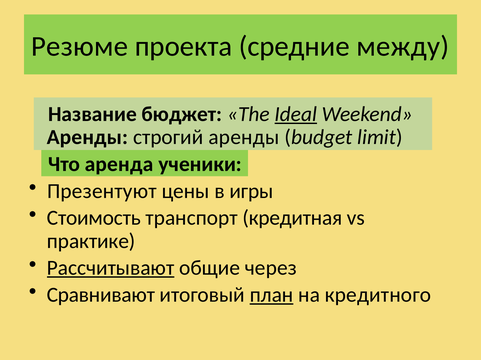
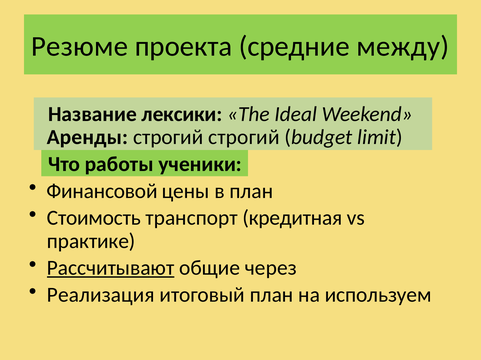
бюджет: бюджет -> лексики
Ideal underline: present -> none
строгий аренды: аренды -> строгий
аренда: аренда -> работы
Презентуют: Презентуют -> Финансовой
в игры: игры -> план
Сравнивают: Сравнивают -> Реализация
план at (272, 295) underline: present -> none
кредитного: кредитного -> используем
